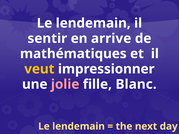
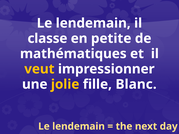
sentir: sentir -> classe
arrive: arrive -> petite
jolie colour: pink -> yellow
